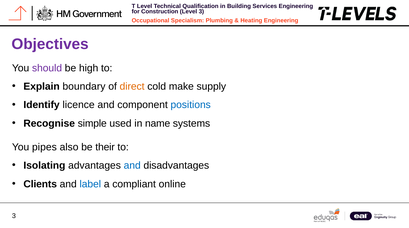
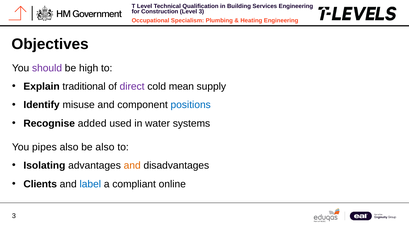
Objectives colour: purple -> black
boundary: boundary -> traditional
direct colour: orange -> purple
make: make -> mean
licence: licence -> misuse
simple: simple -> added
name: name -> water
be their: their -> also
and at (132, 166) colour: blue -> orange
